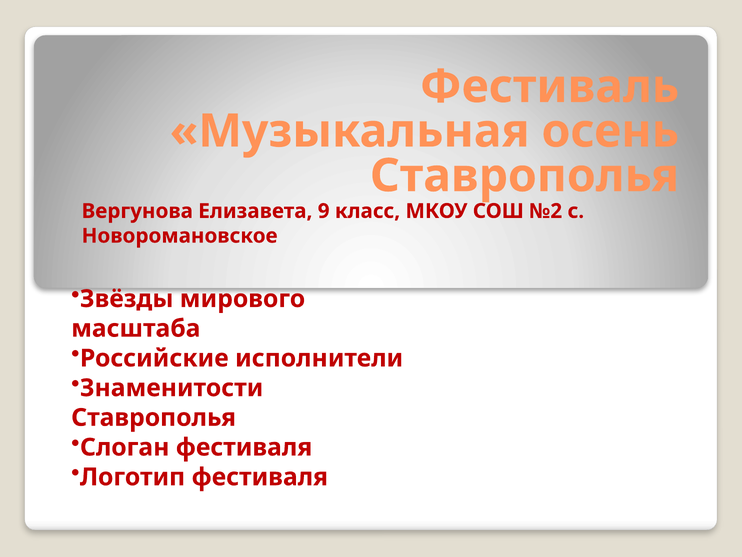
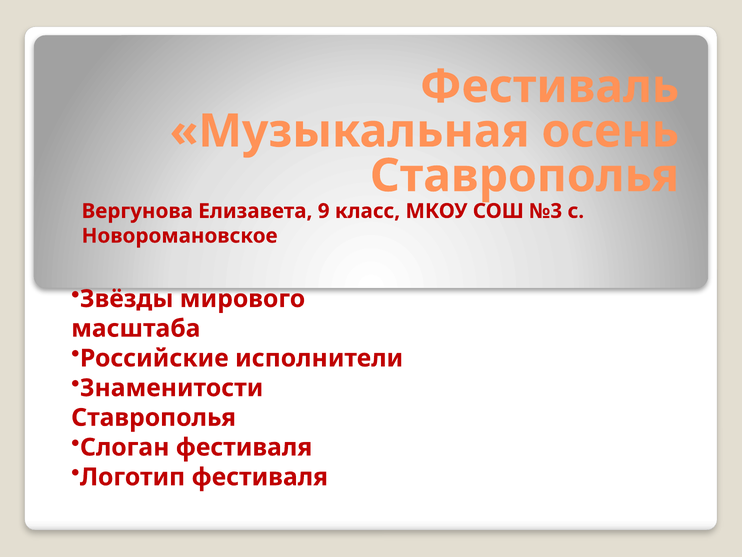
№2: №2 -> №3
